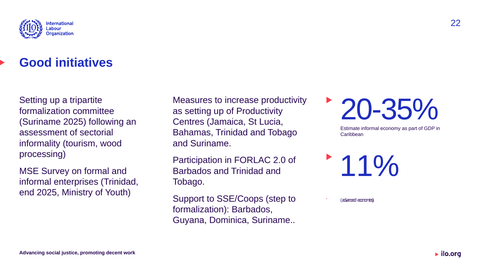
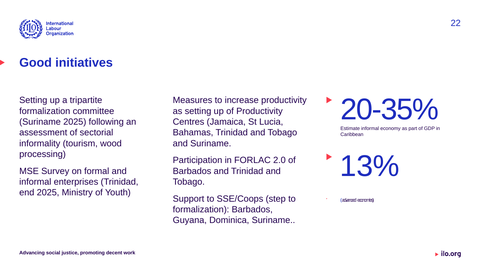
11%: 11% -> 13%
